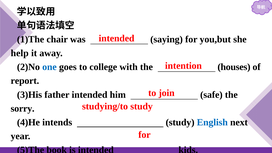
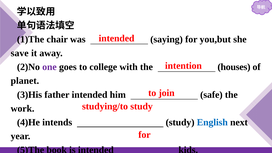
help: help -> save
one colour: blue -> purple
report: report -> planet
sorry: sorry -> work
